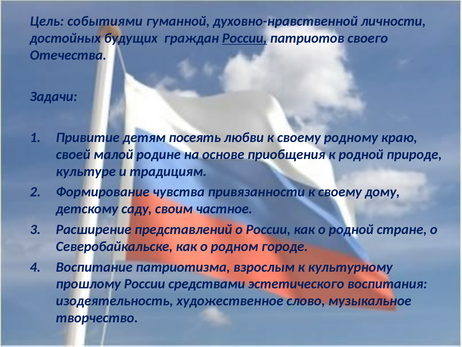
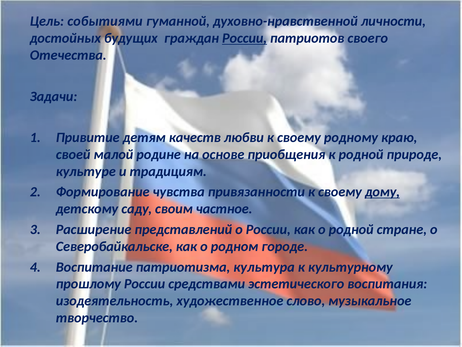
посеять: посеять -> качеств
дому underline: none -> present
взрослым: взрослым -> культура
